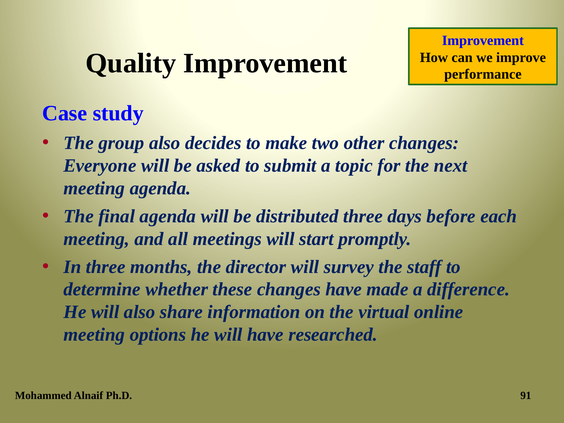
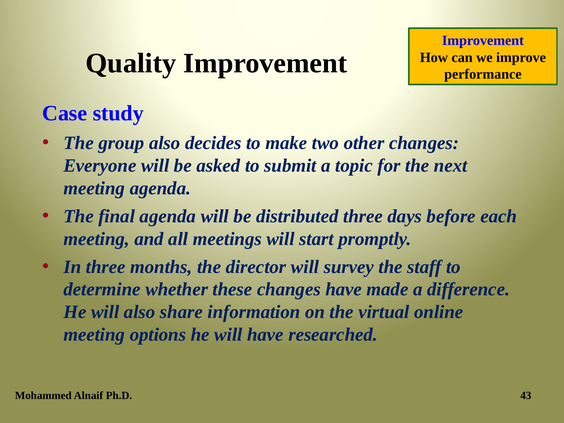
91: 91 -> 43
